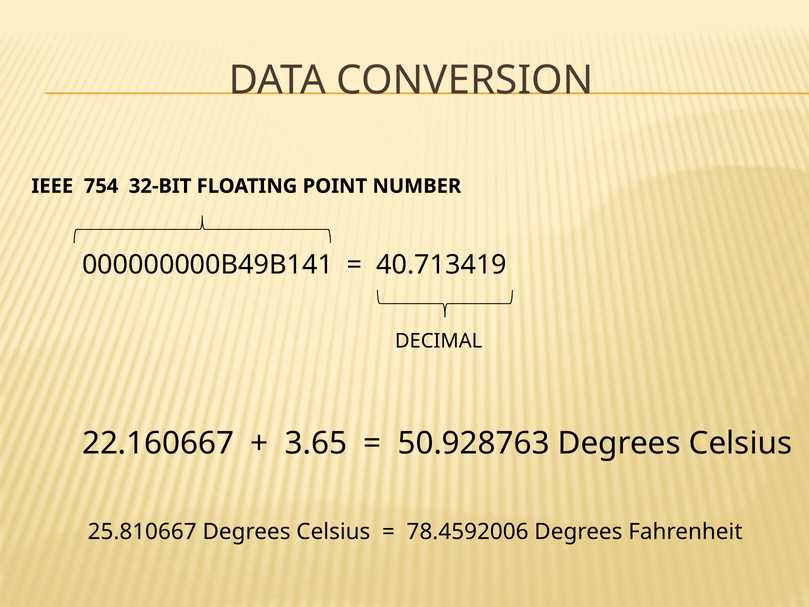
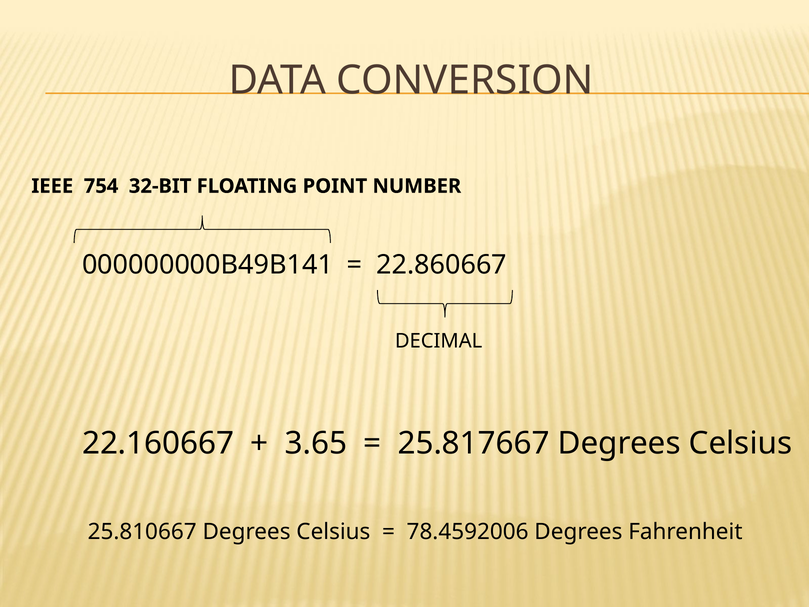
40.713419: 40.713419 -> 22.860667
50.928763: 50.928763 -> 25.817667
